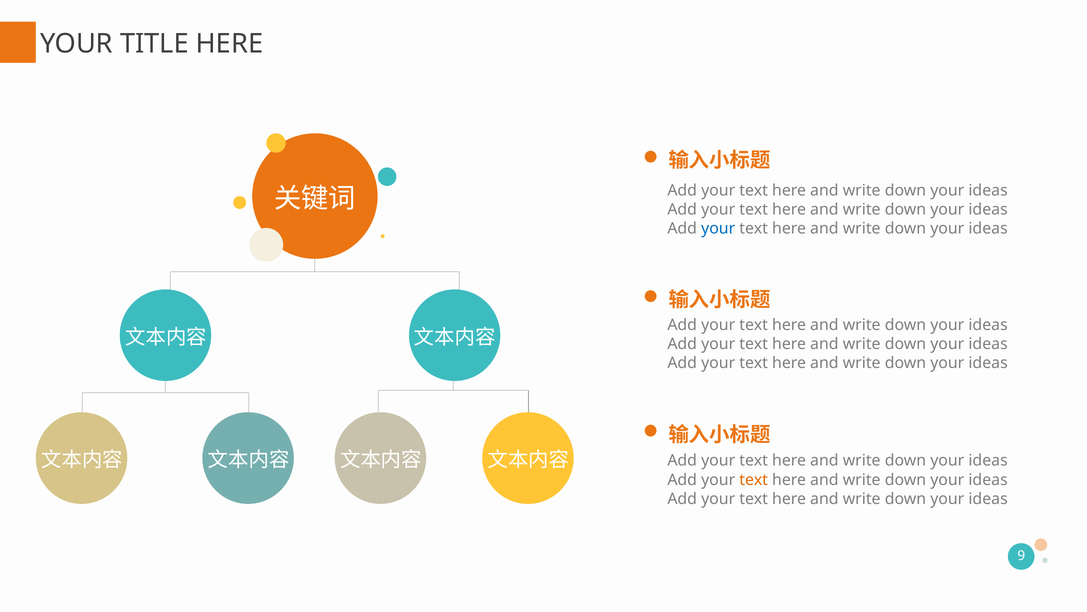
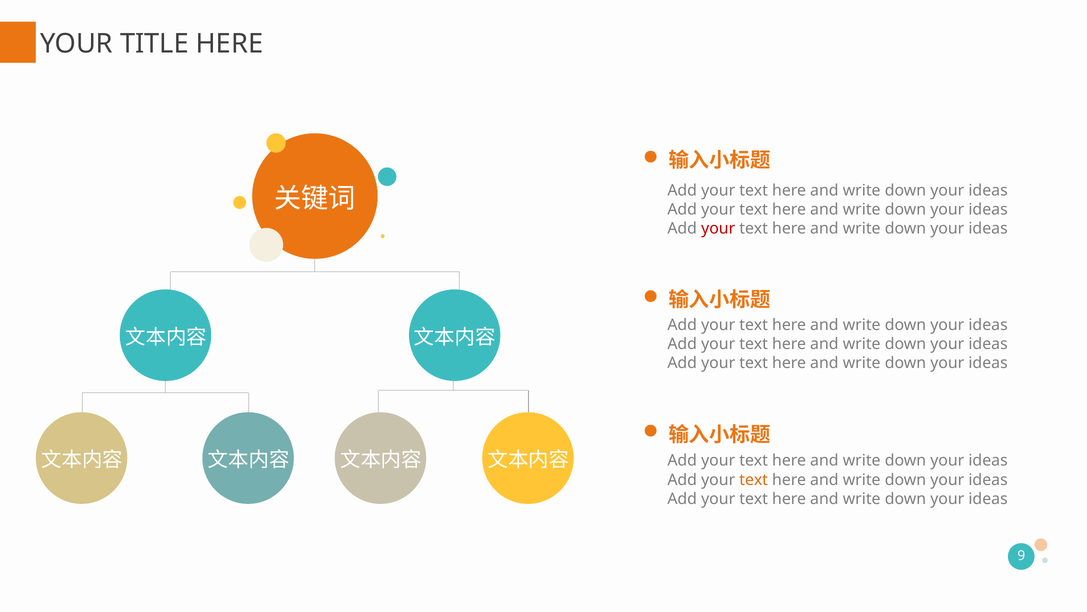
your at (718, 228) colour: blue -> red
